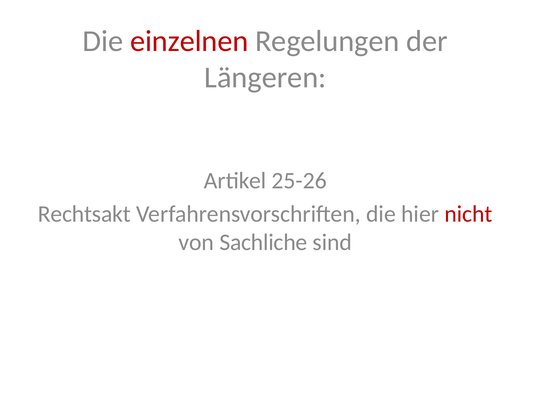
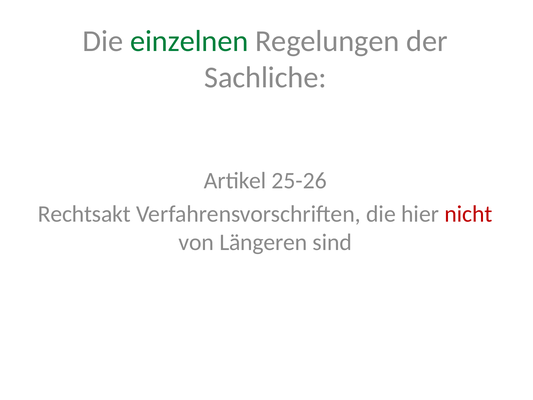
einzelnen colour: red -> green
Längeren: Längeren -> Sachliche
Sachliche: Sachliche -> Längeren
